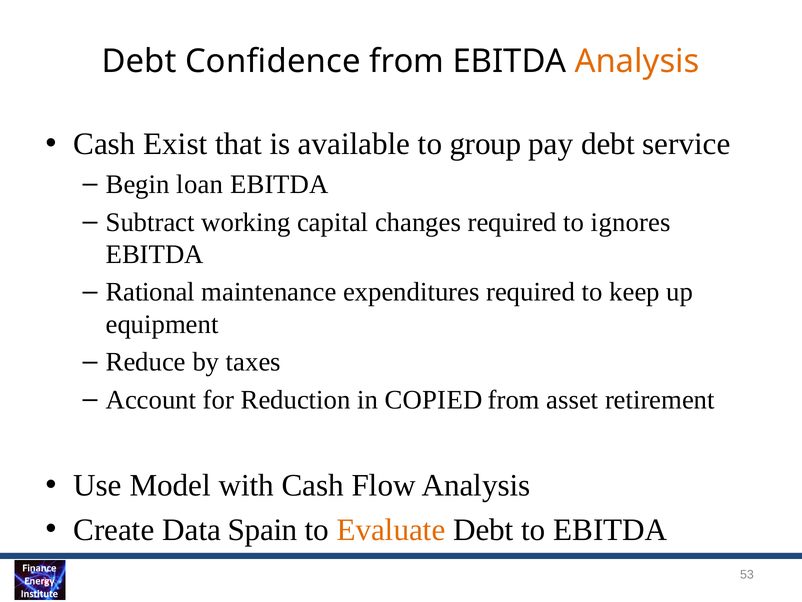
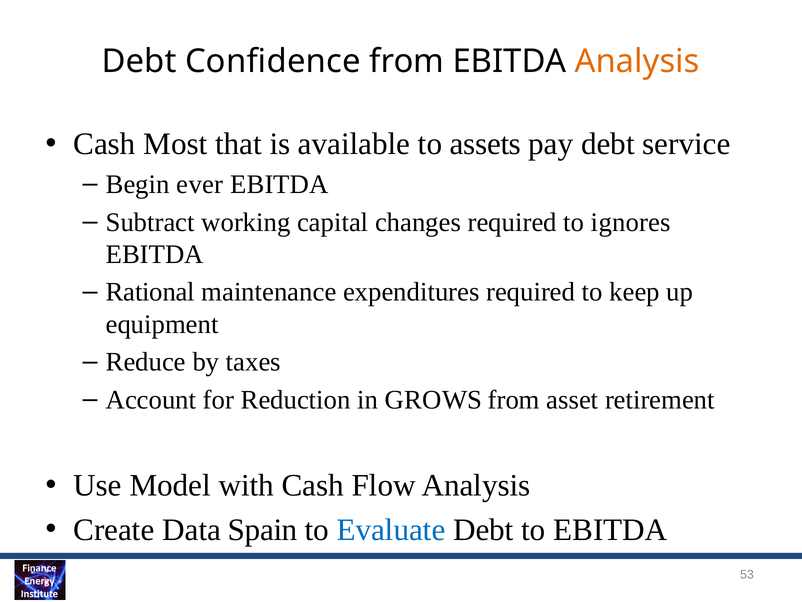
Exist: Exist -> Most
group: group -> assets
loan: loan -> ever
COPIED: COPIED -> GROWS
Evaluate colour: orange -> blue
